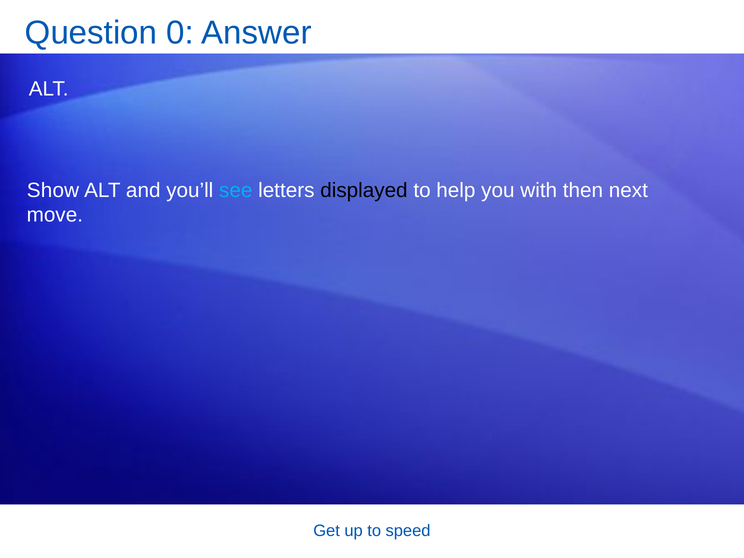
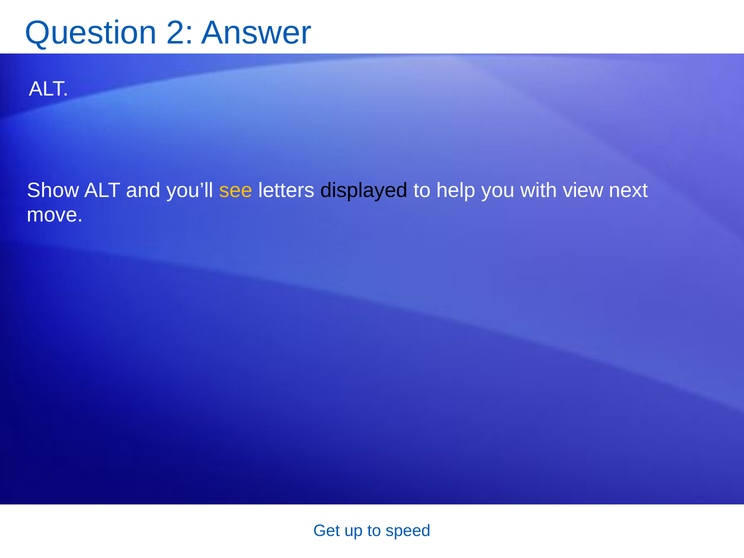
0: 0 -> 2
see colour: light blue -> yellow
then: then -> view
